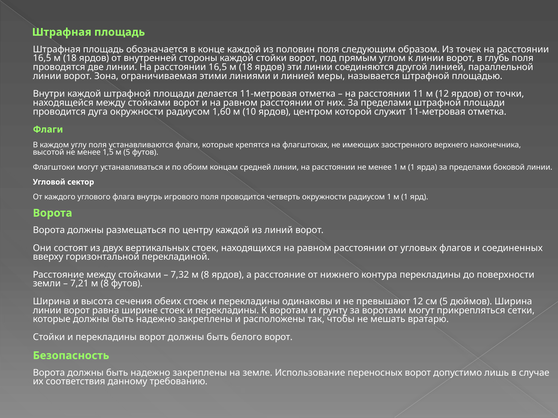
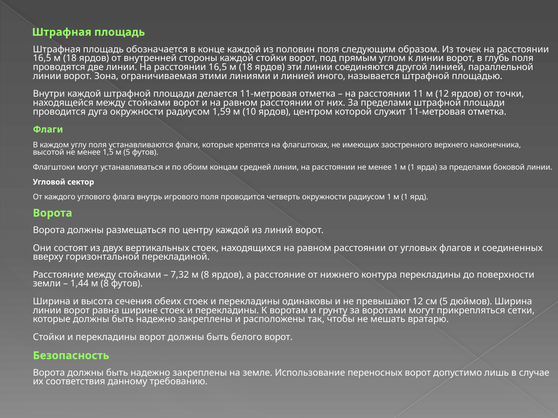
меры: меры -> иного
1,60: 1,60 -> 1,59
7,21: 7,21 -> 1,44
